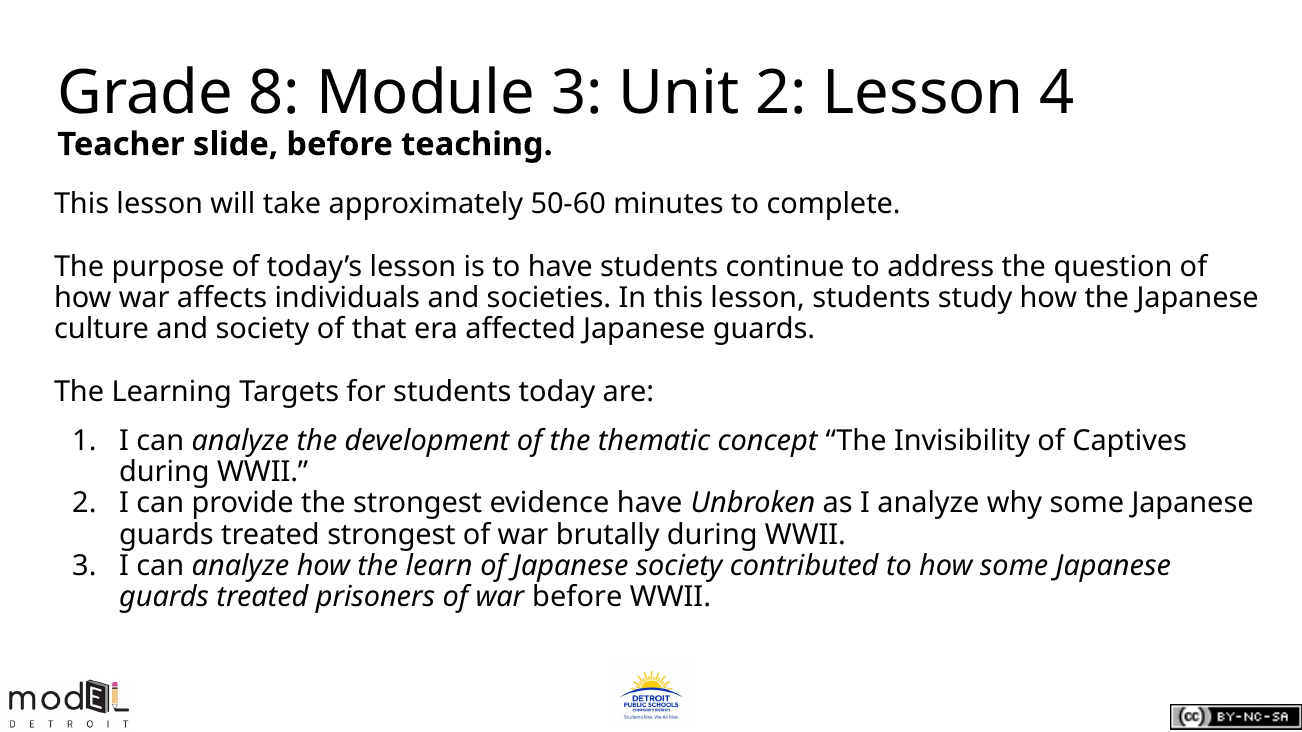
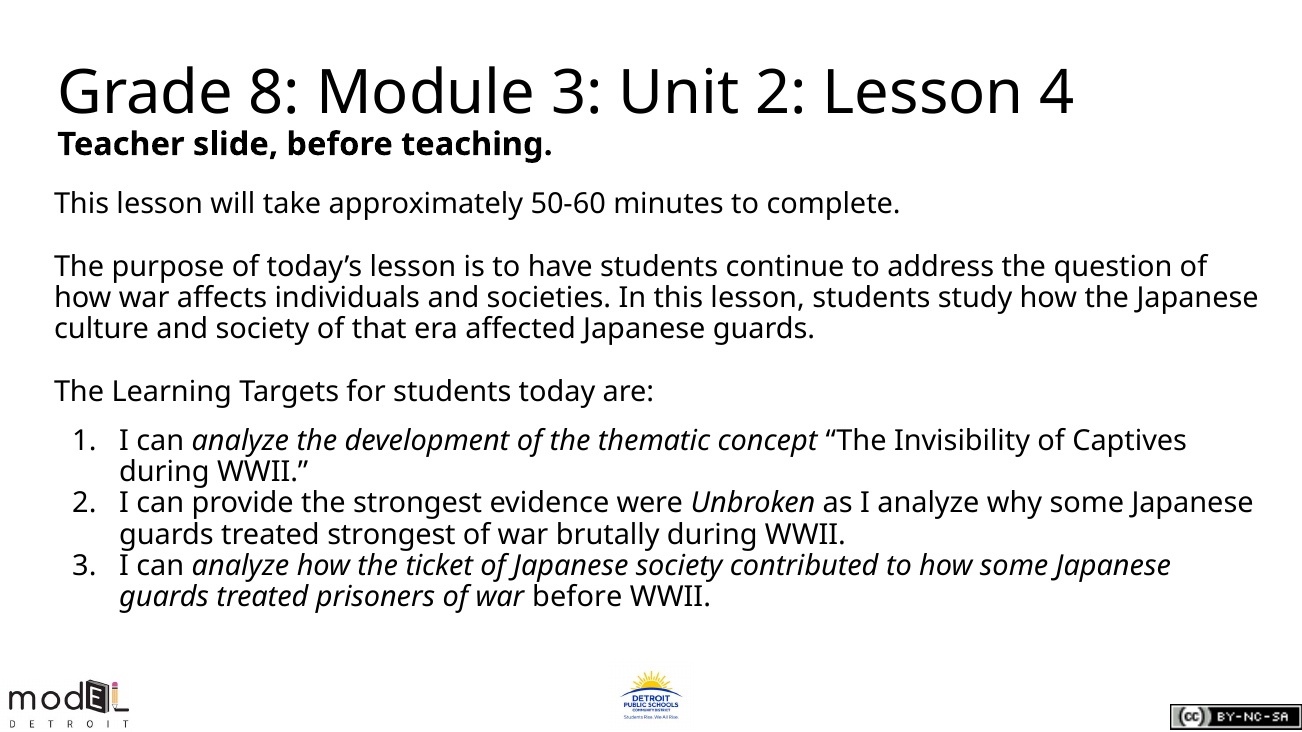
evidence have: have -> were
learn: learn -> ticket
